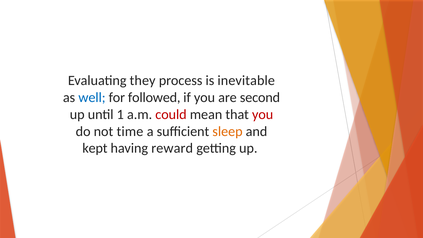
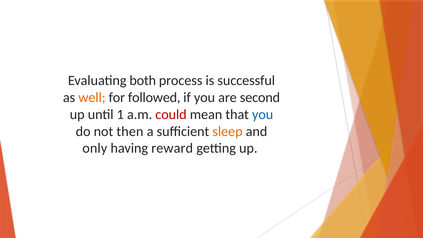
they: they -> both
inevitable: inevitable -> successful
well colour: blue -> orange
you at (263, 114) colour: red -> blue
time: time -> then
kept: kept -> only
